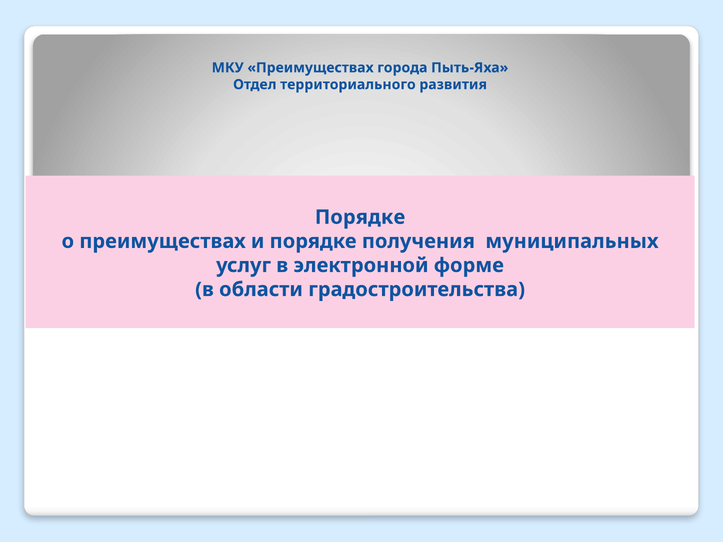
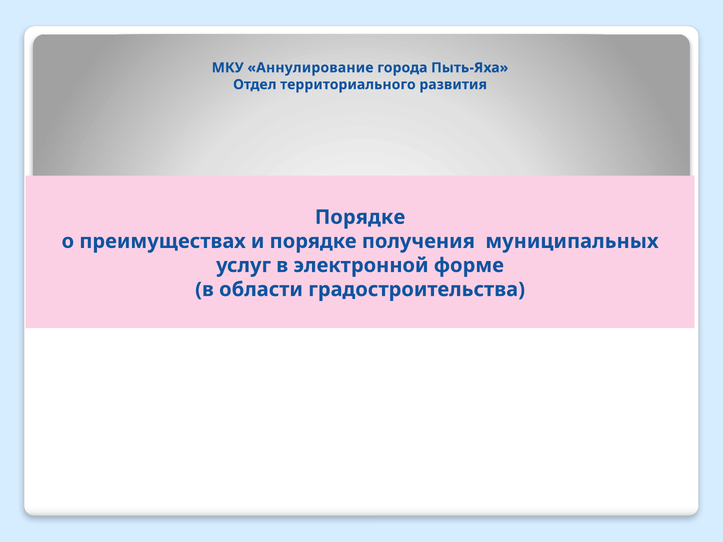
МКУ Преимуществах: Преимуществах -> Аннулирование
